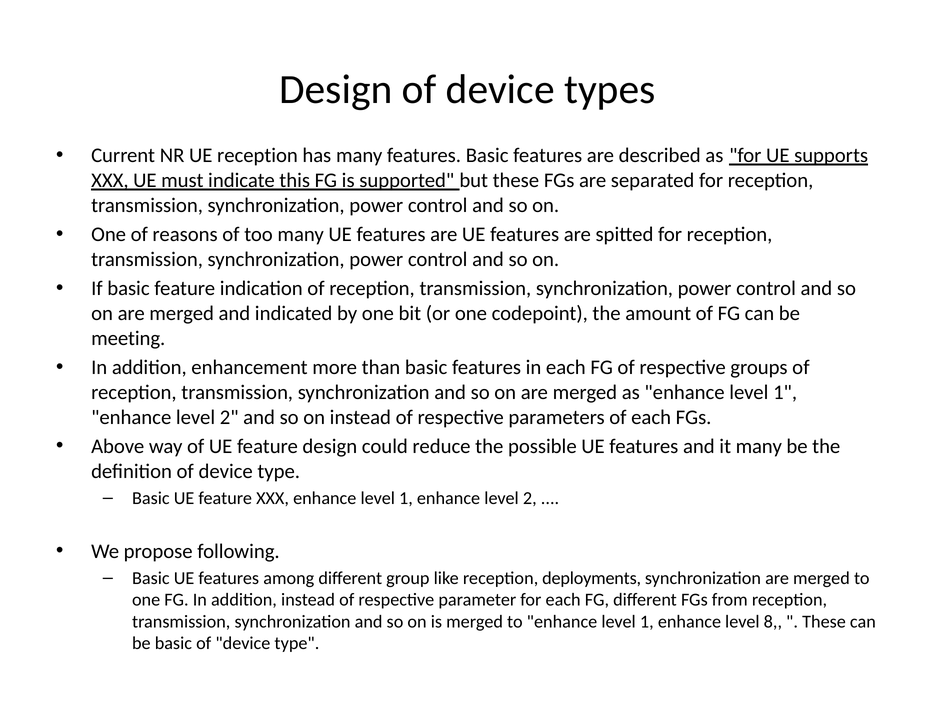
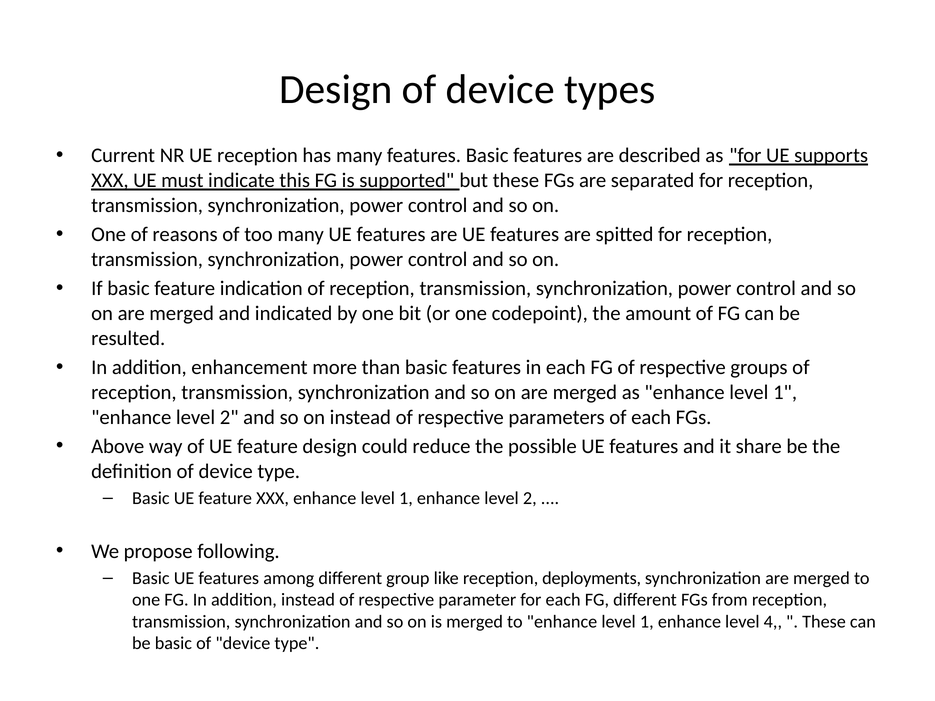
meeting: meeting -> resulted
it many: many -> share
8: 8 -> 4
